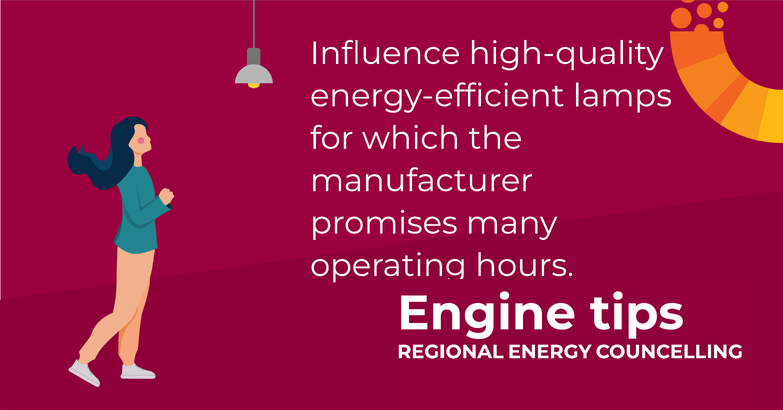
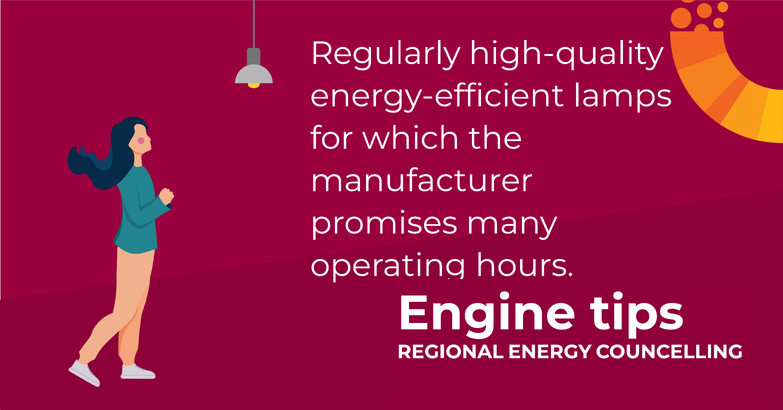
Influence: Influence -> Regularly
